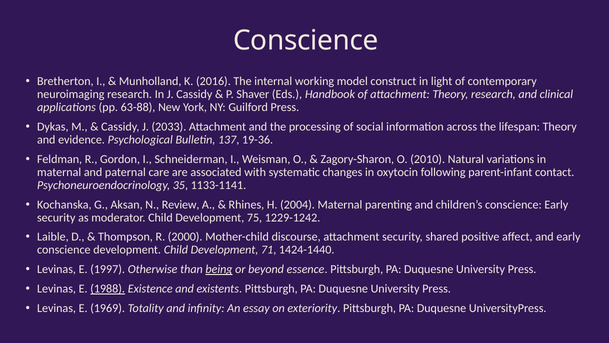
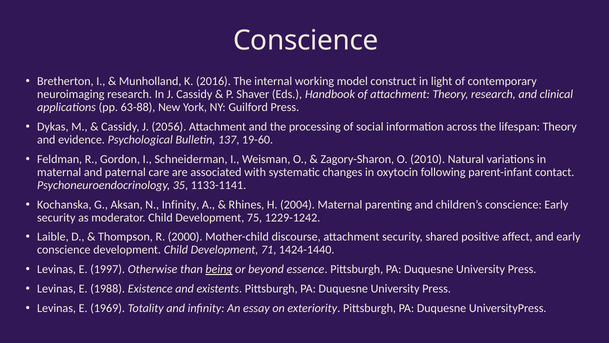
2033: 2033 -> 2056
19-36: 19-36 -> 19-60
N Review: Review -> Infinity
1988 underline: present -> none
